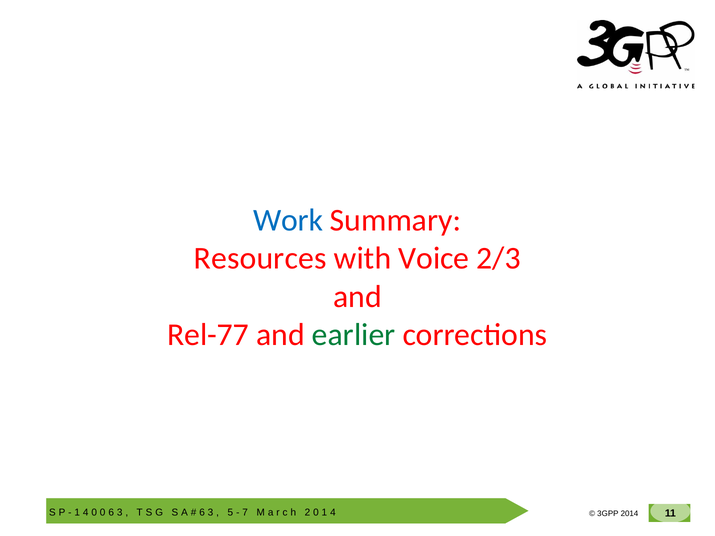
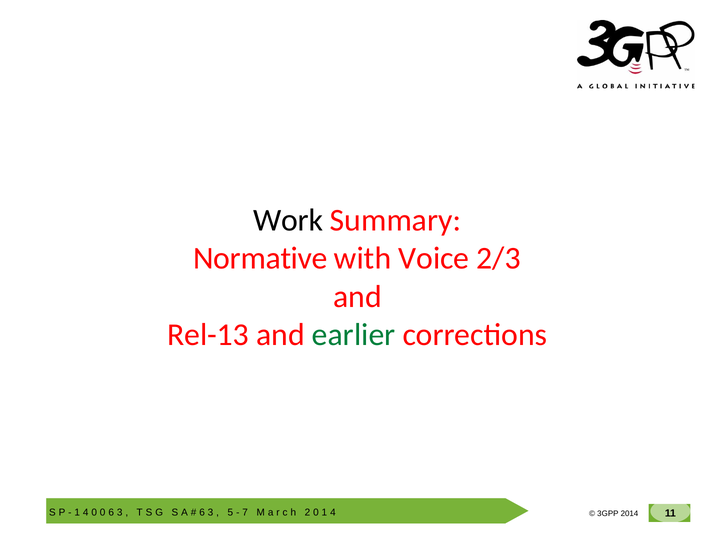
Work colour: blue -> black
Resources: Resources -> Normative
Rel-77: Rel-77 -> Rel-13
